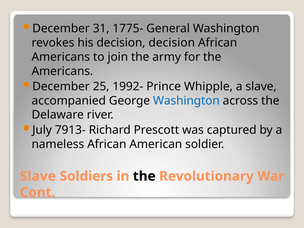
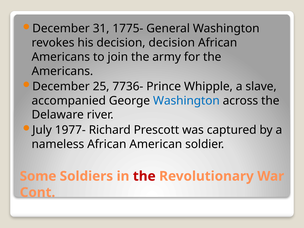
1992-: 1992- -> 7736-
7913-: 7913- -> 1977-
Slave at (38, 176): Slave -> Some
the at (144, 176) colour: black -> red
